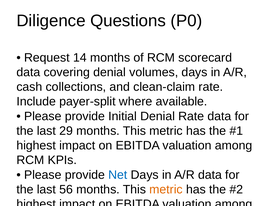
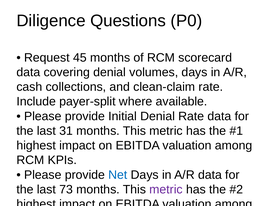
14: 14 -> 45
29: 29 -> 31
56: 56 -> 73
metric at (166, 190) colour: orange -> purple
